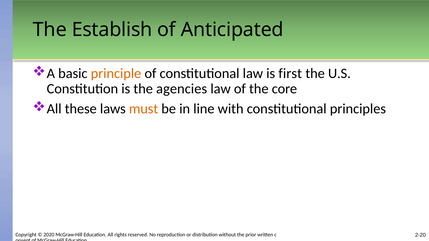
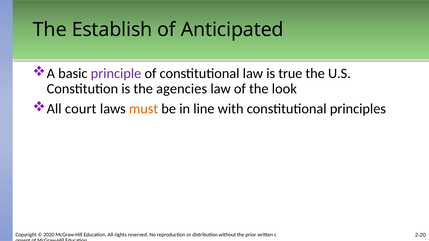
principle colour: orange -> purple
first: first -> true
core: core -> look
these: these -> court
